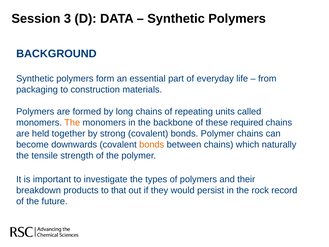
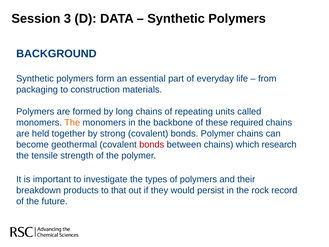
downwards: downwards -> geothermal
bonds at (152, 144) colour: orange -> red
naturally: naturally -> research
